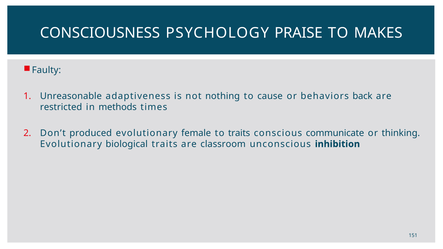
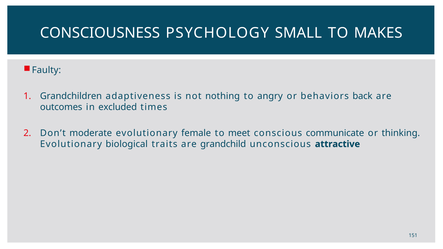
PRAISE: PRAISE -> SMALL
Unreasonable: Unreasonable -> Grandchildren
cause: cause -> angry
restricted: restricted -> outcomes
methods: methods -> excluded
produced: produced -> moderate
to traits: traits -> meet
classroom: classroom -> grandchild
inhibition: inhibition -> attractive
